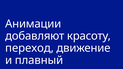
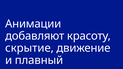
переход: переход -> скрытие
